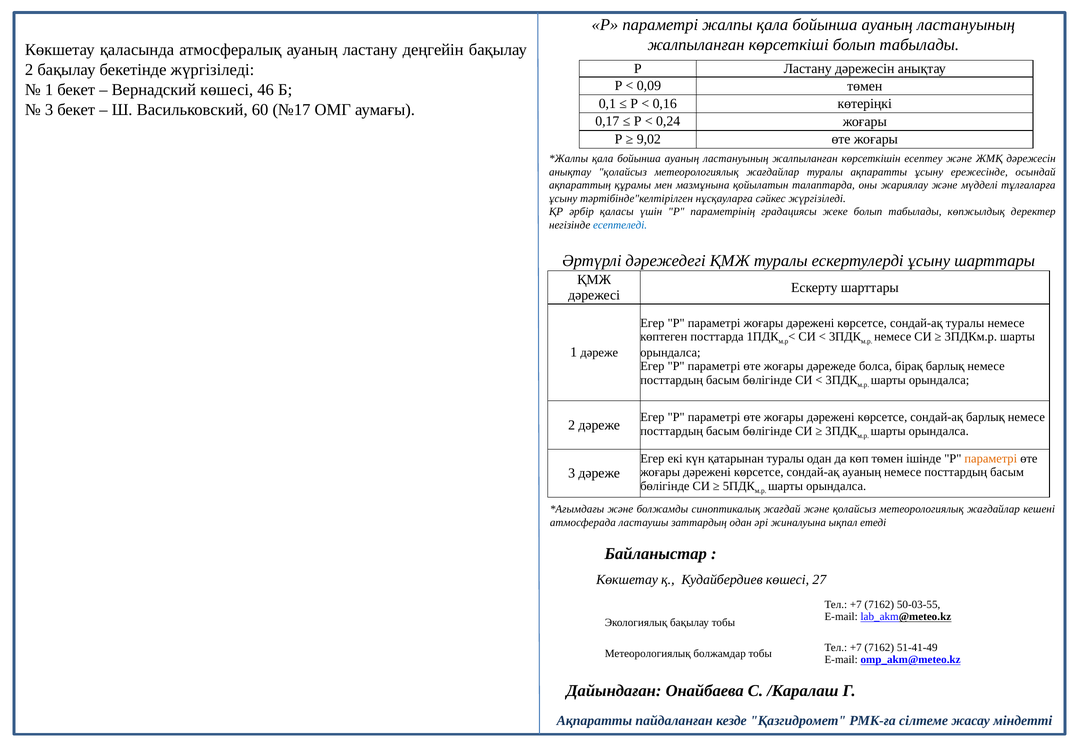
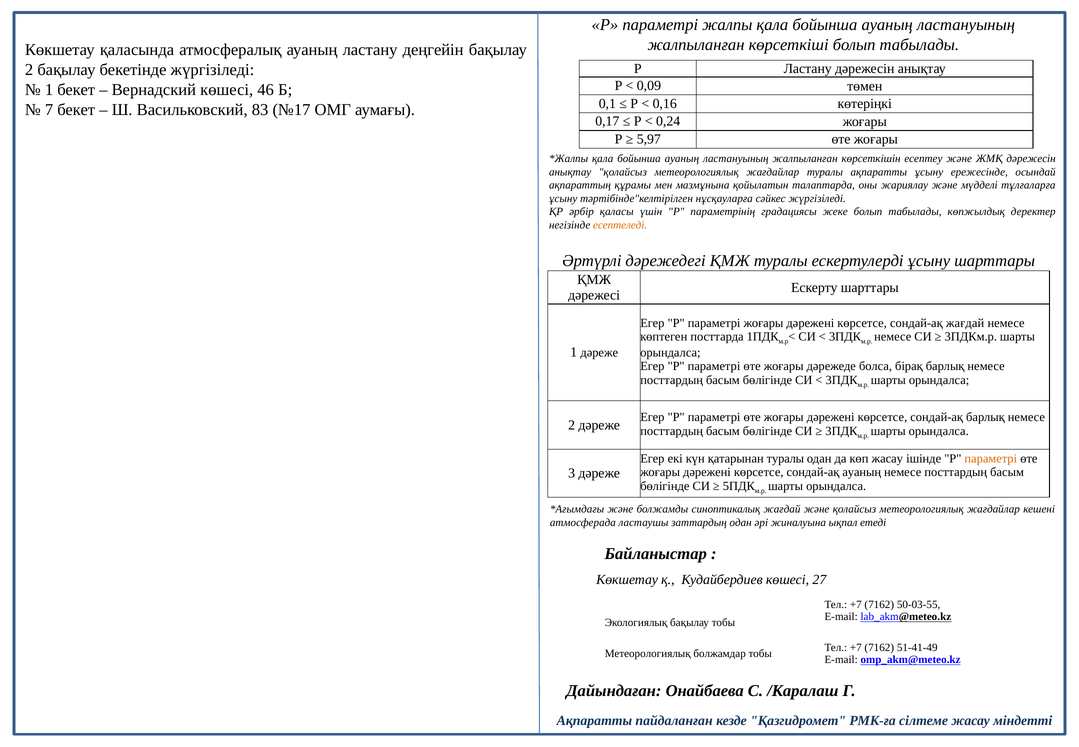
3 at (49, 110): 3 -> 7
60: 60 -> 83
9,02: 9,02 -> 5,97
есептеледі colour: blue -> orange
сондай-ақ туралы: туралы -> жағдай
көп төмен: төмен -> жасау
